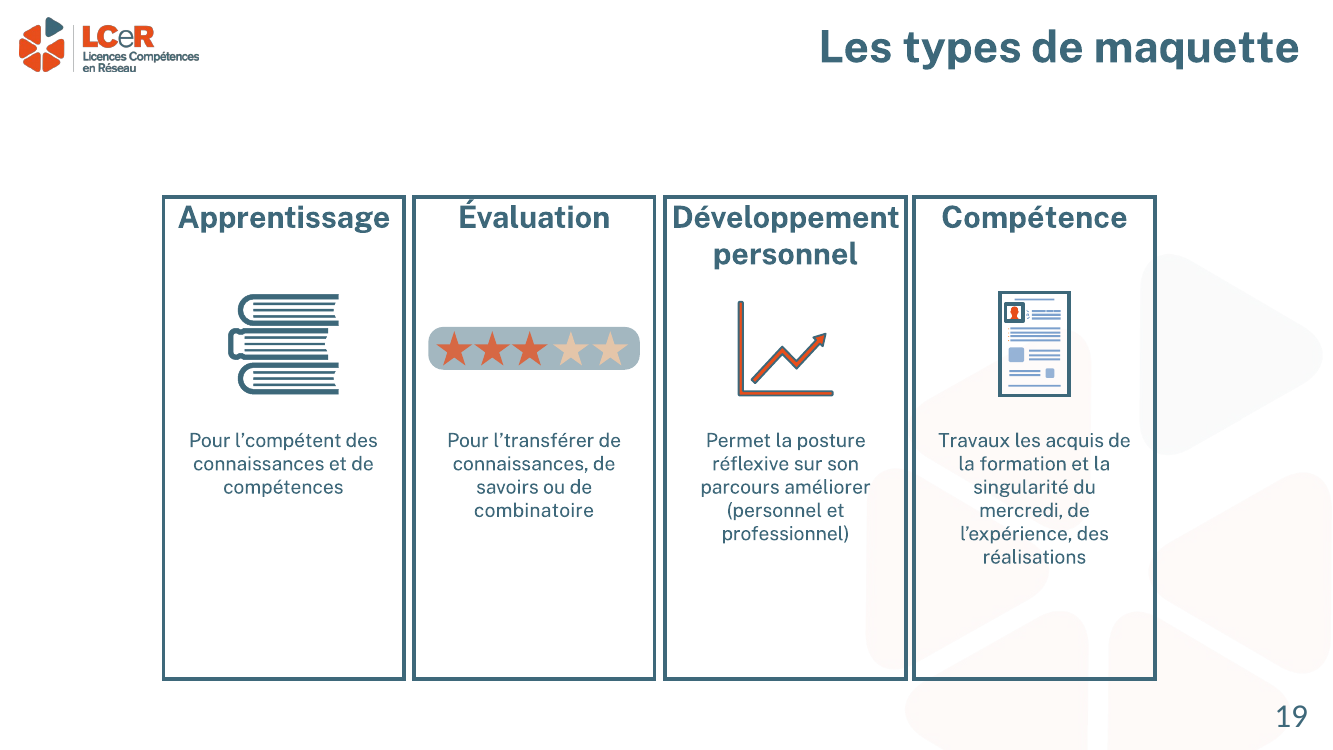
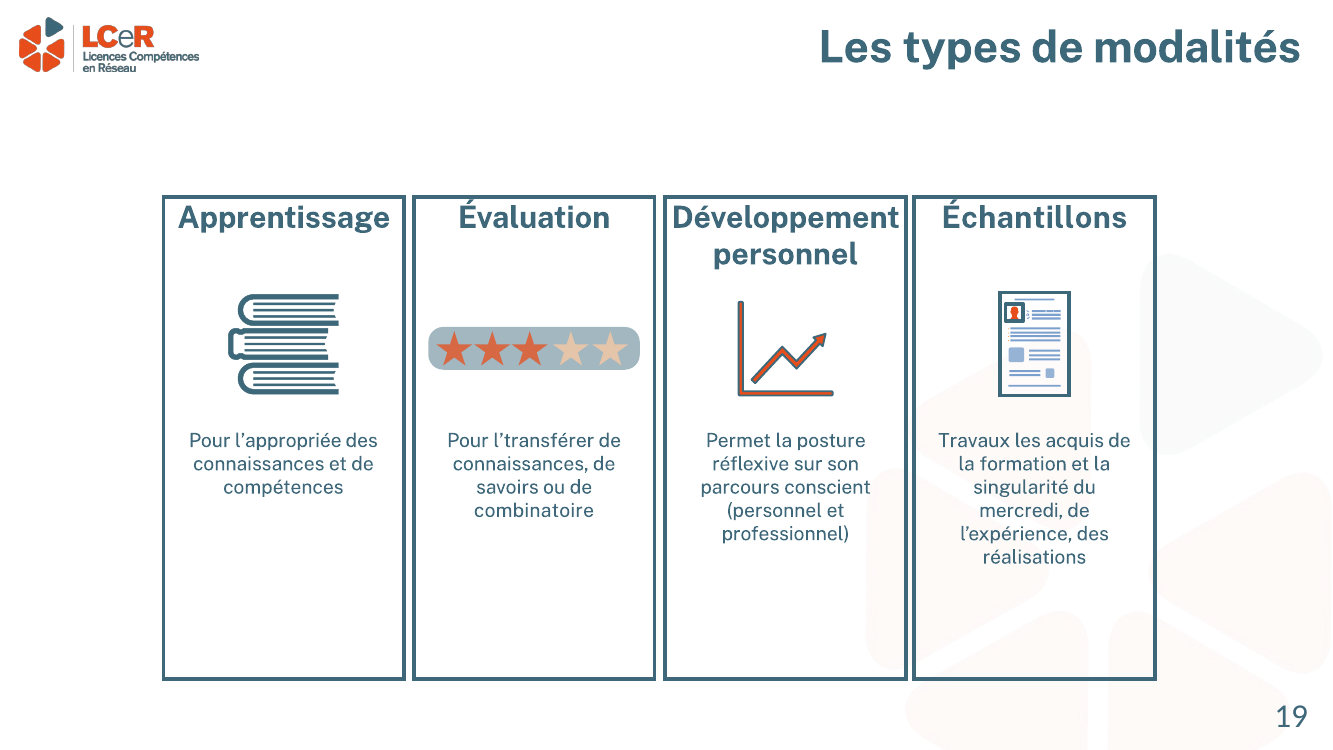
maquette: maquette -> modalités
Compétence: Compétence -> Échantillons
l’compétent: l’compétent -> l’appropriée
améliorer: améliorer -> conscient
